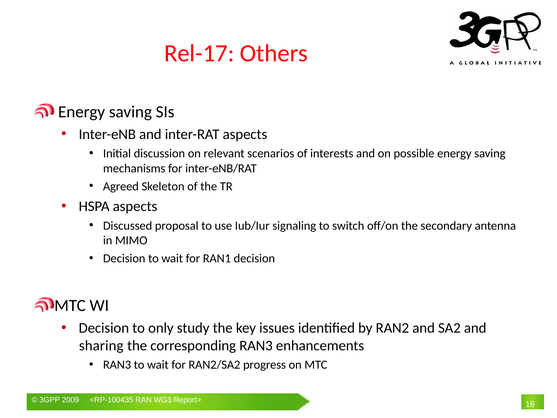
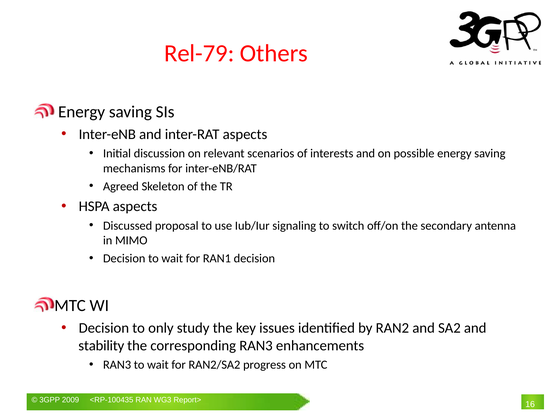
Rel-17: Rel-17 -> Rel-79
sharing: sharing -> stability
